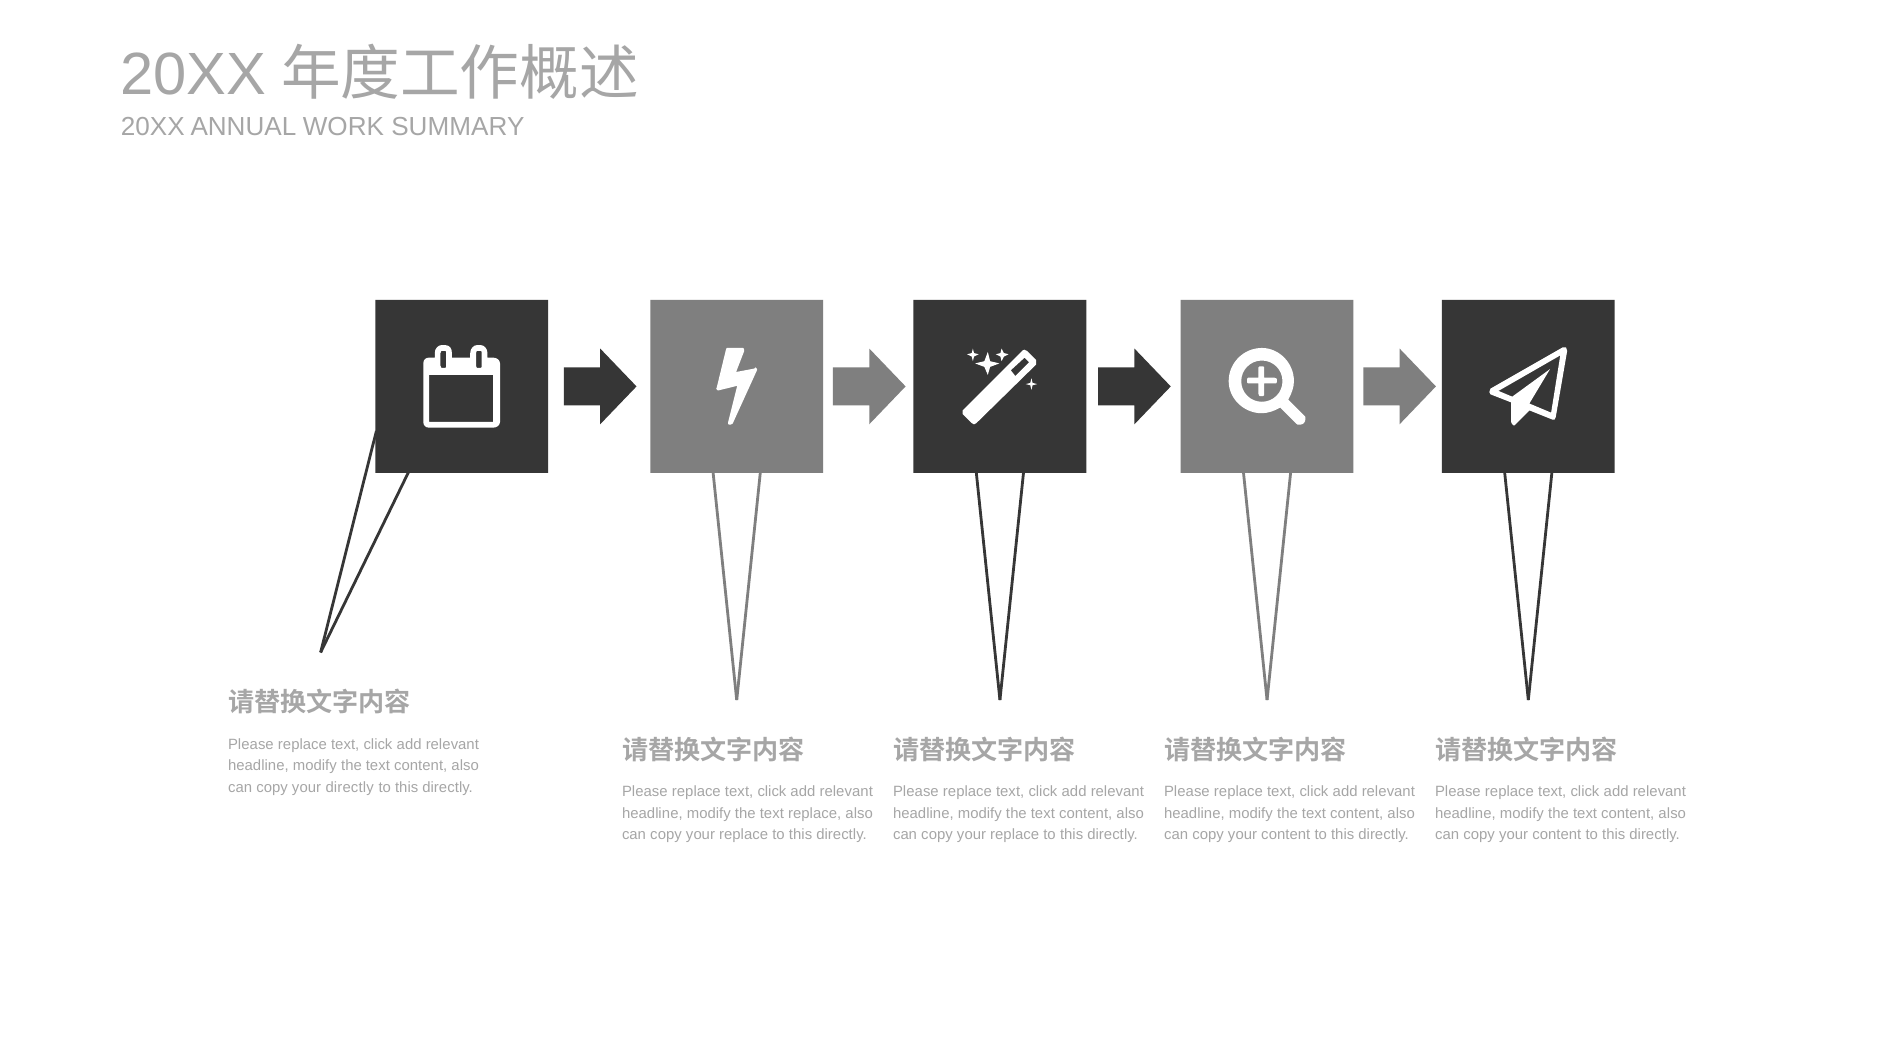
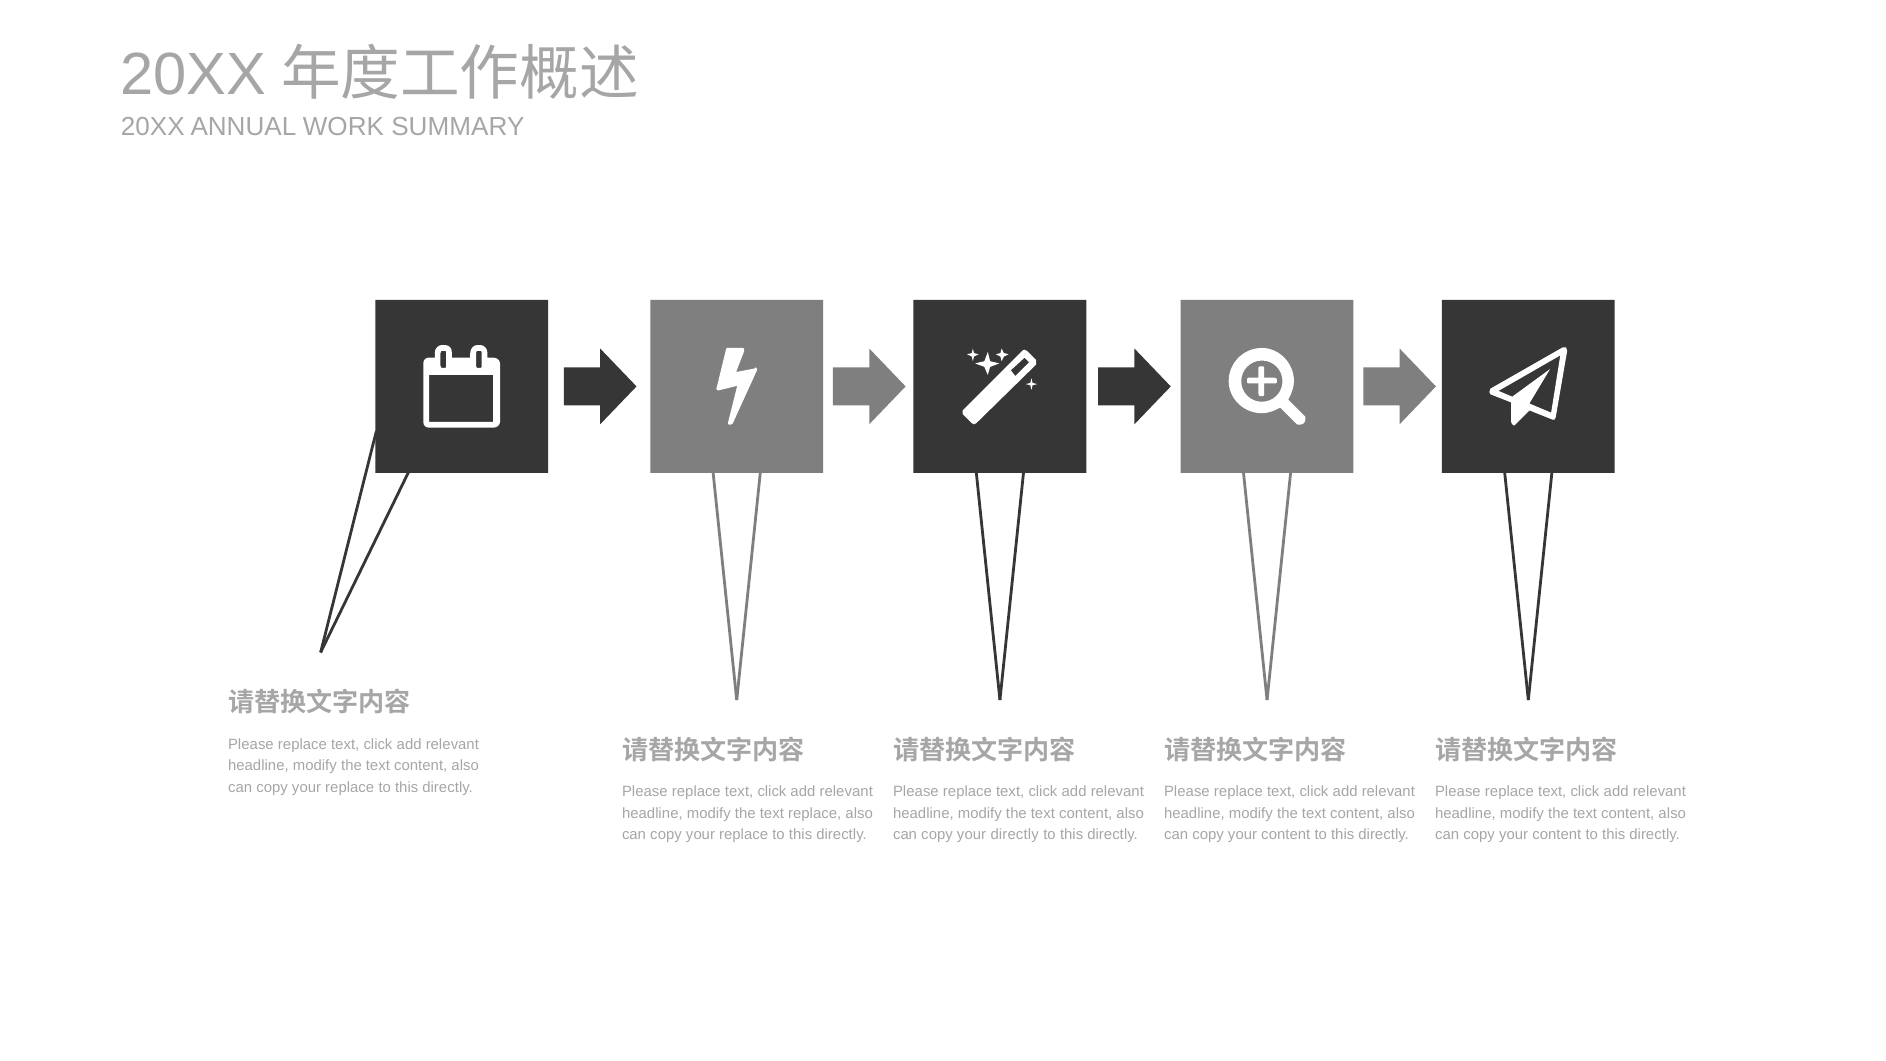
directly at (350, 787): directly -> replace
replace at (1015, 835): replace -> directly
